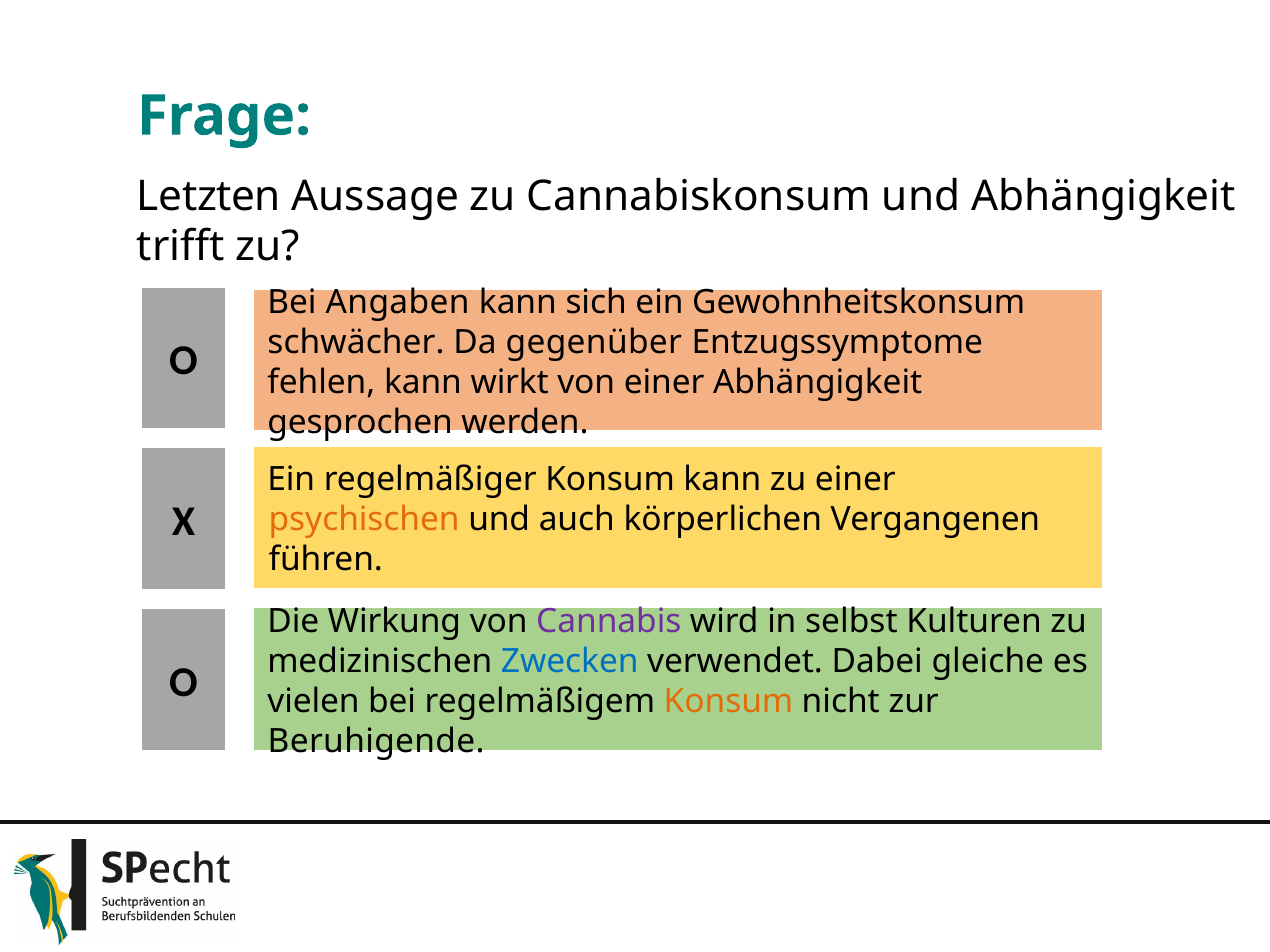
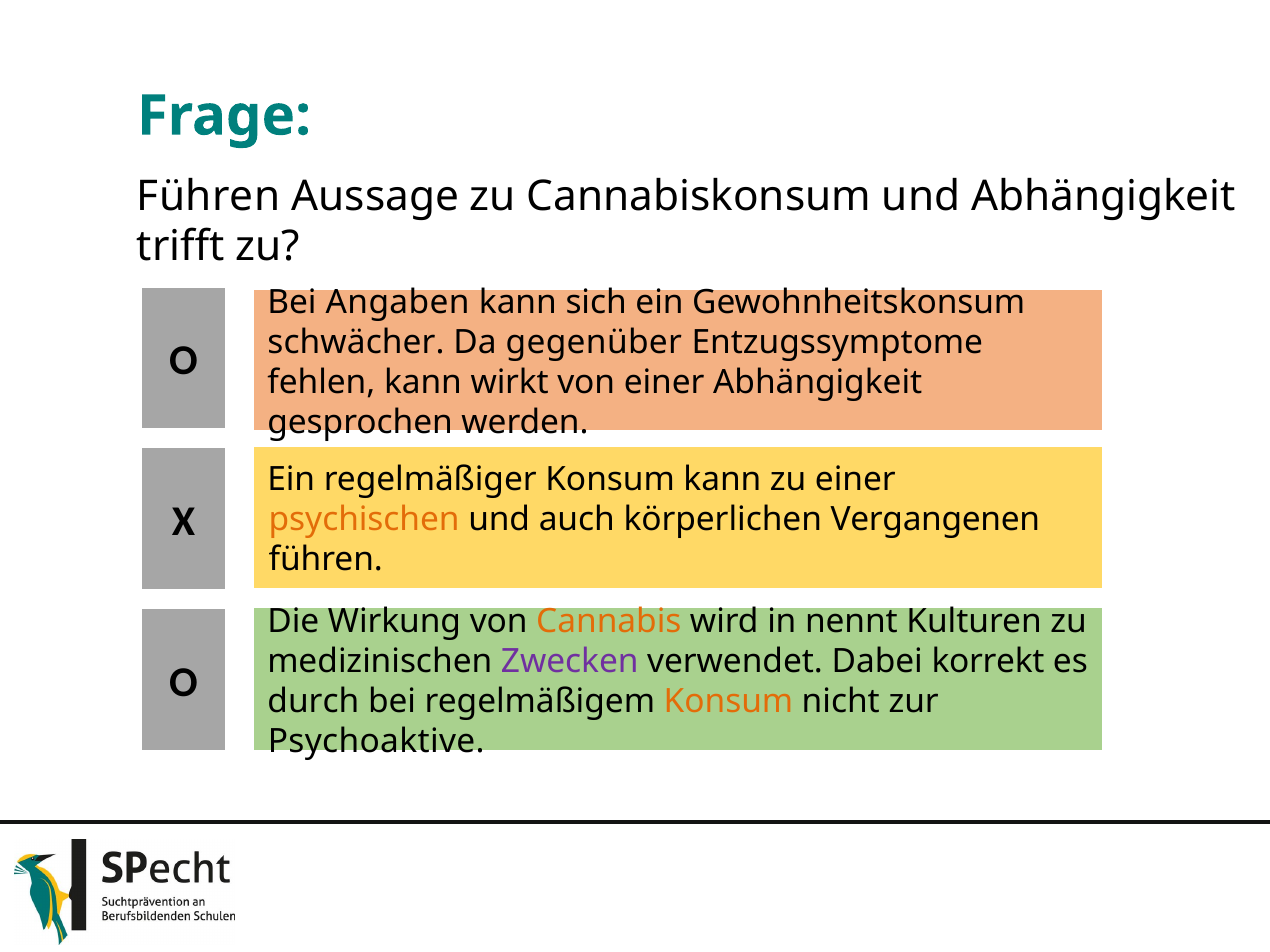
Letzten at (209, 196): Letzten -> Führen
Cannabis colour: purple -> orange
selbst: selbst -> nennt
Zwecken colour: blue -> purple
gleiche: gleiche -> korrekt
vielen: vielen -> durch
Beruhigende: Beruhigende -> Psychoaktive
